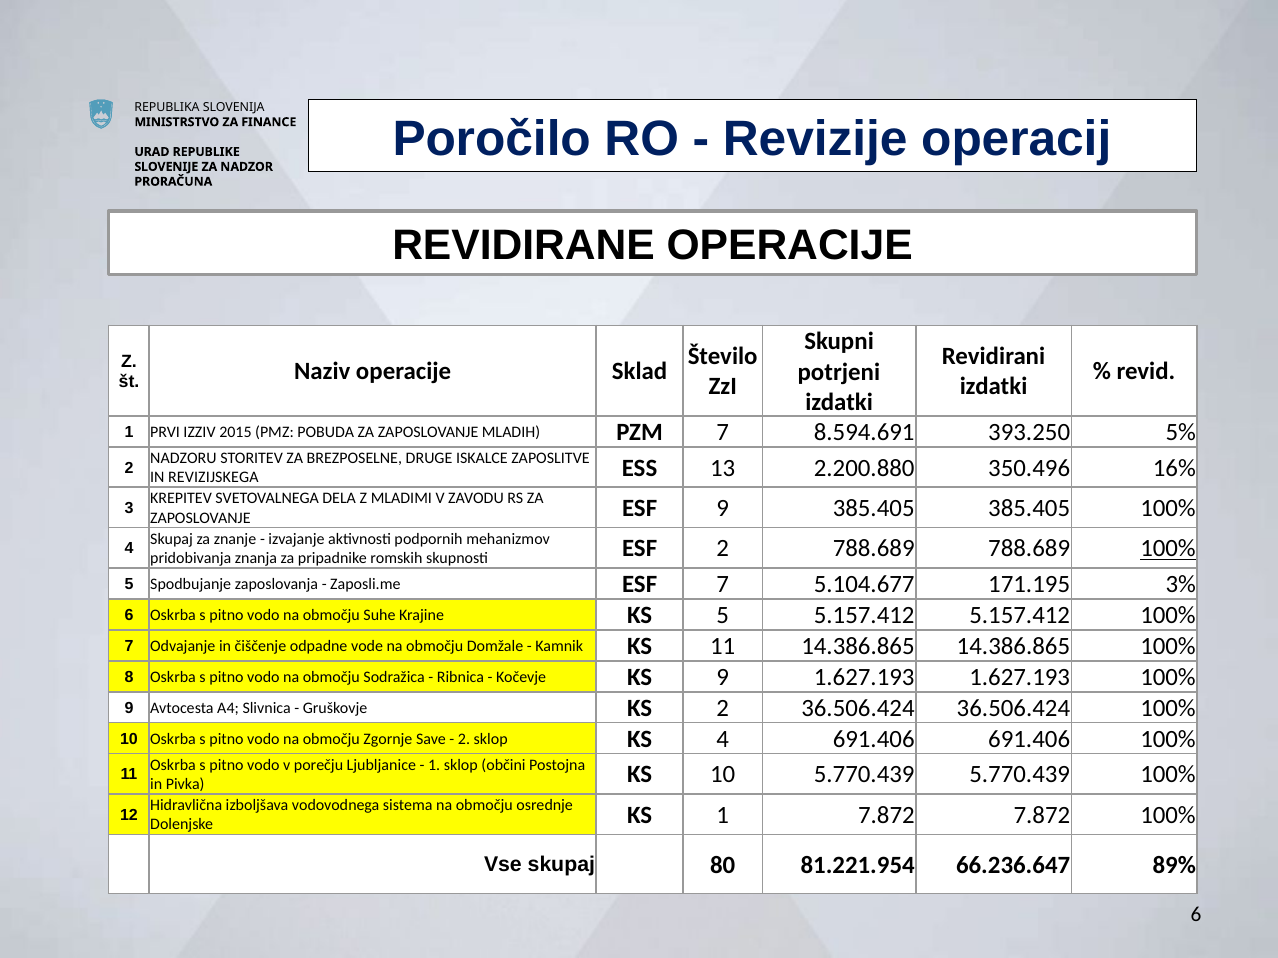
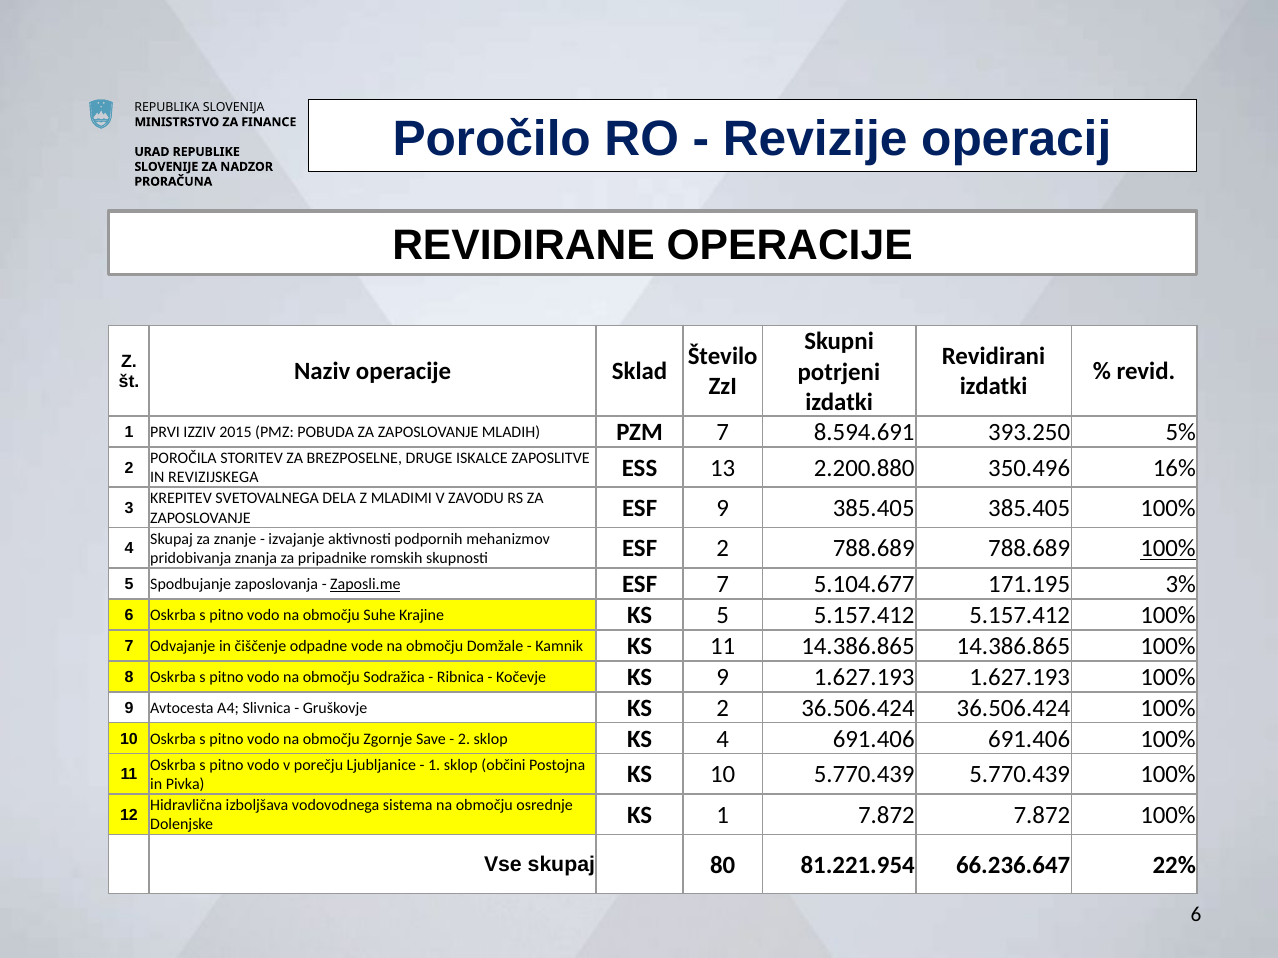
NADZORU: NADZORU -> POROČILA
Zaposli.me underline: none -> present
89%: 89% -> 22%
